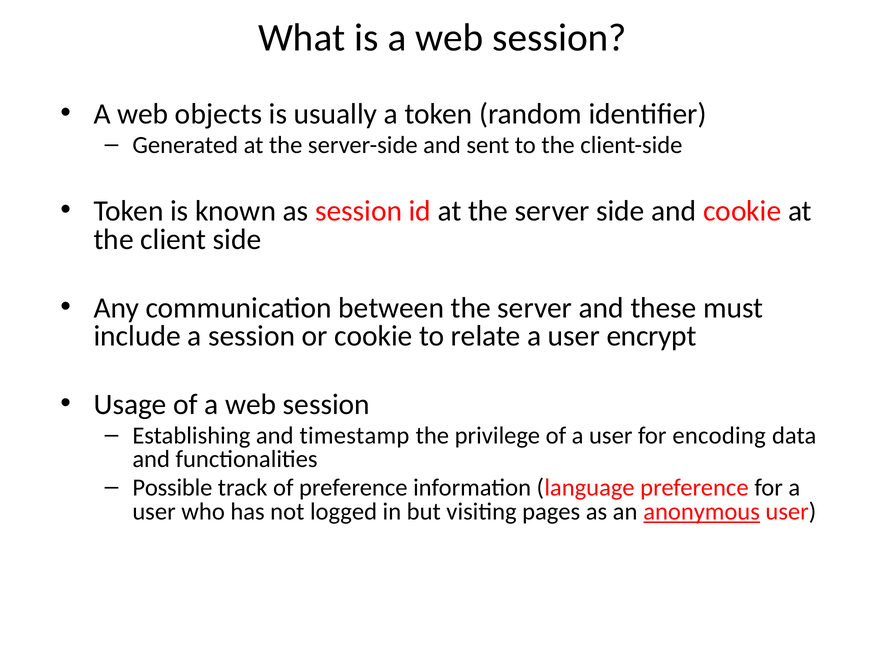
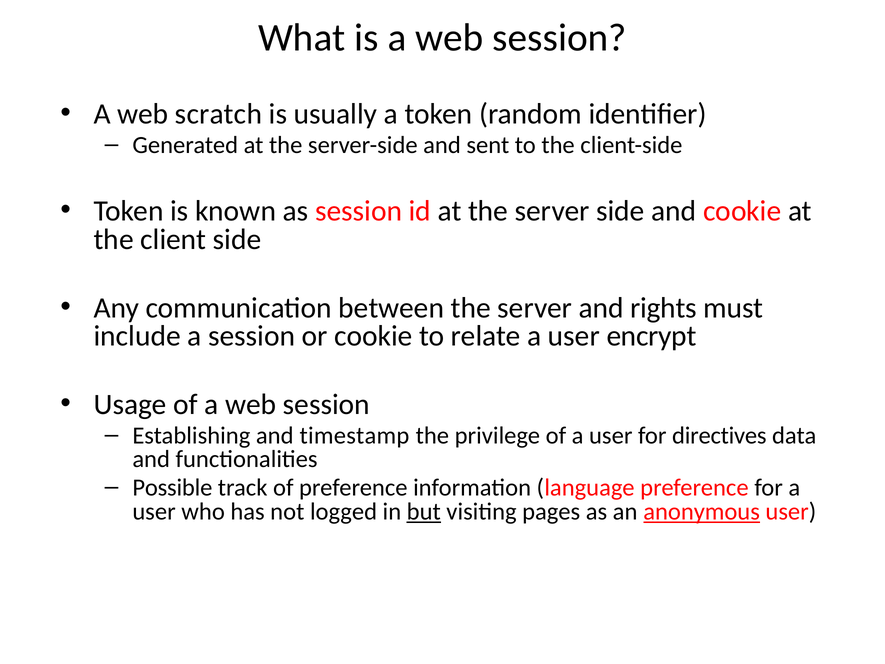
objects: objects -> scratch
these: these -> rights
encoding: encoding -> directives
but underline: none -> present
